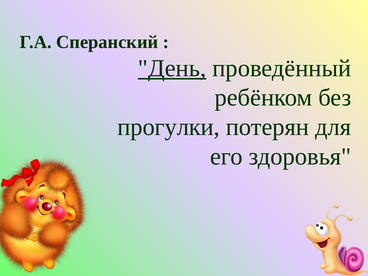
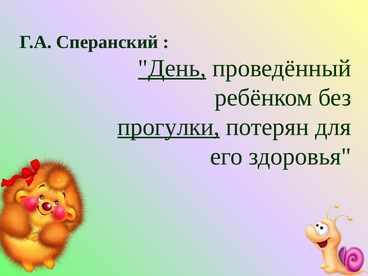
прогулки underline: none -> present
